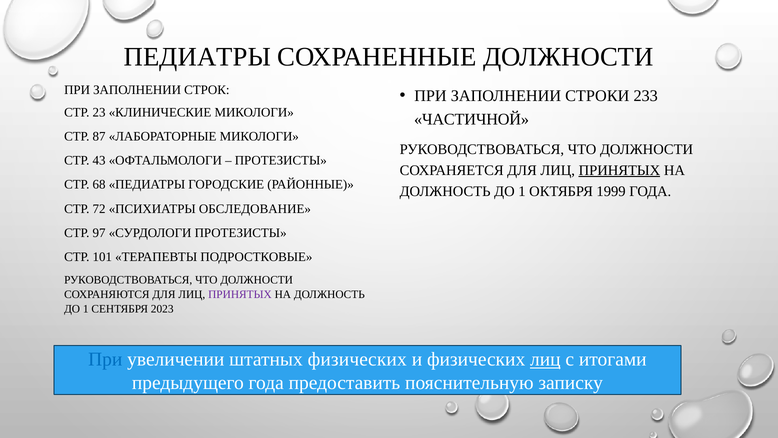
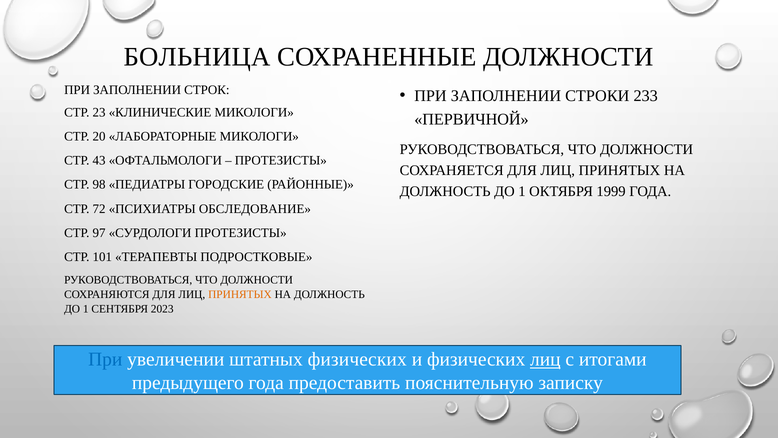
ПЕДИАТРЫ at (197, 57): ПЕДИАТРЫ -> БОЛЬНИЦА
ЧАСТИЧНОЙ: ЧАСТИЧНОЙ -> ПЕРВИЧНОЙ
87: 87 -> 20
ПРИНЯТЫХ at (619, 170) underline: present -> none
68: 68 -> 98
ПРИНЯТЫХ at (240, 294) colour: purple -> orange
